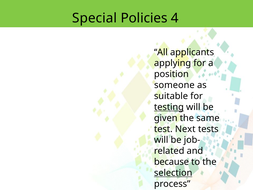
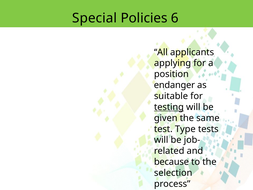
4: 4 -> 6
someone: someone -> endanger
Next: Next -> Type
selection underline: present -> none
